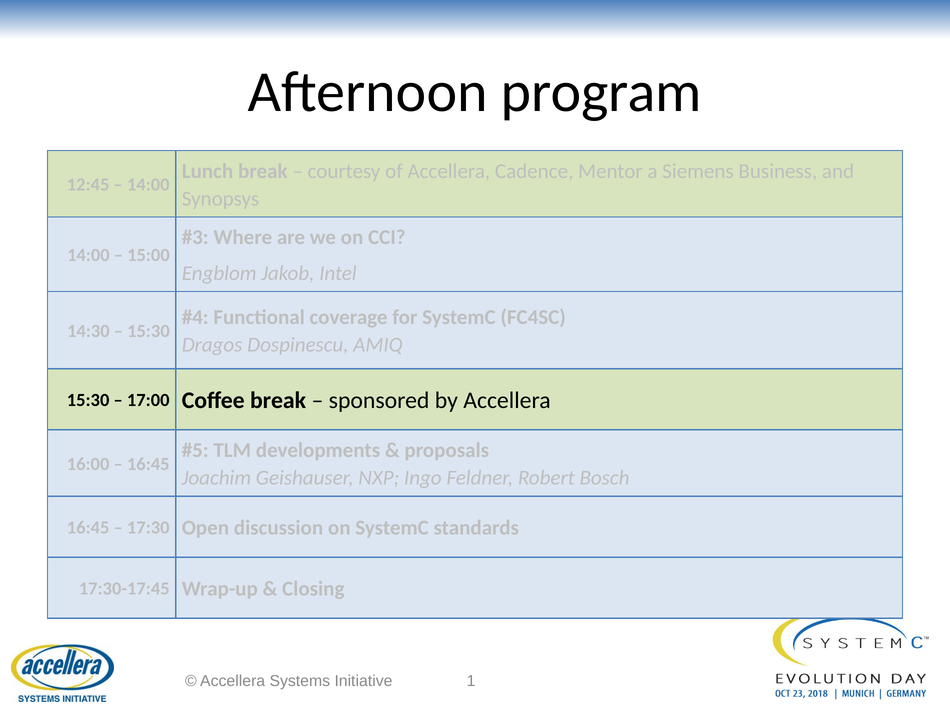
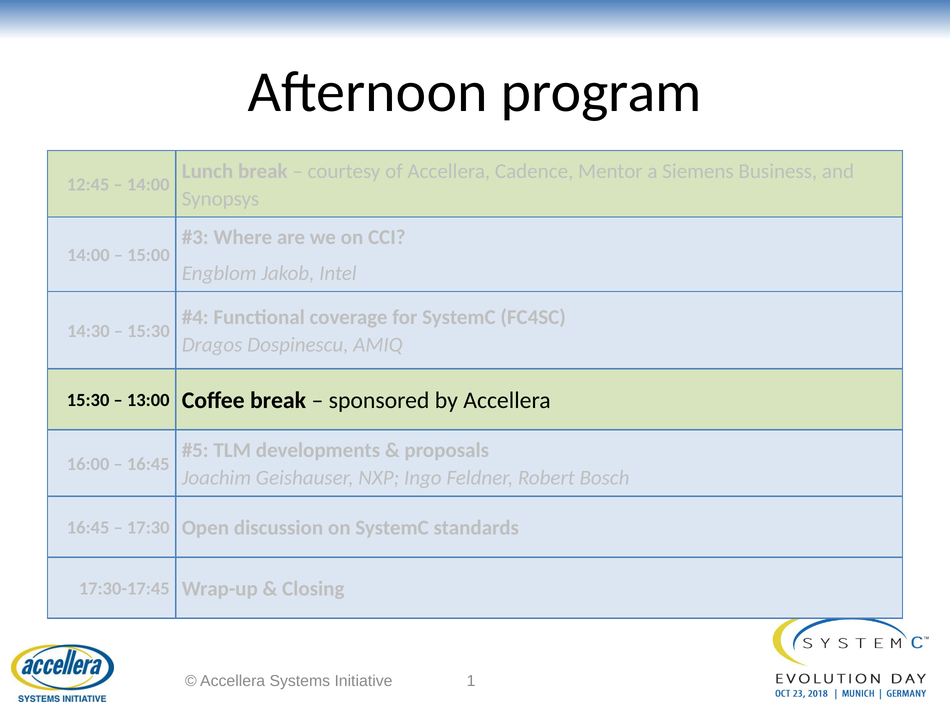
17:00: 17:00 -> 13:00
